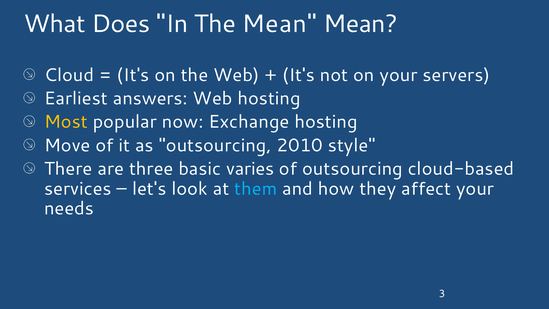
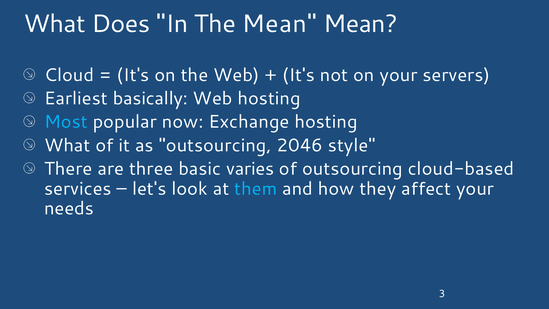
answers: answers -> basically
Most colour: yellow -> light blue
Move at (67, 145): Move -> What
2010: 2010 -> 2046
